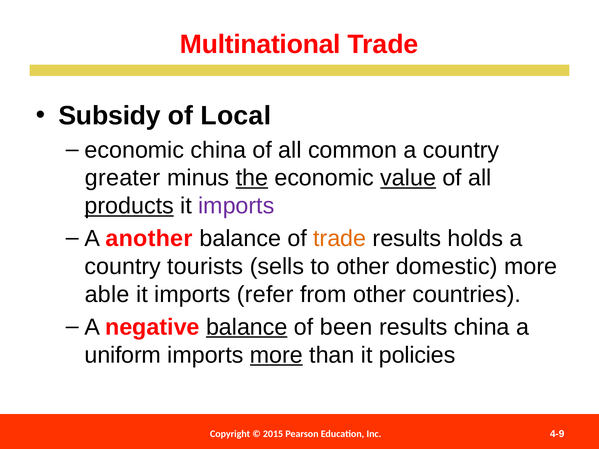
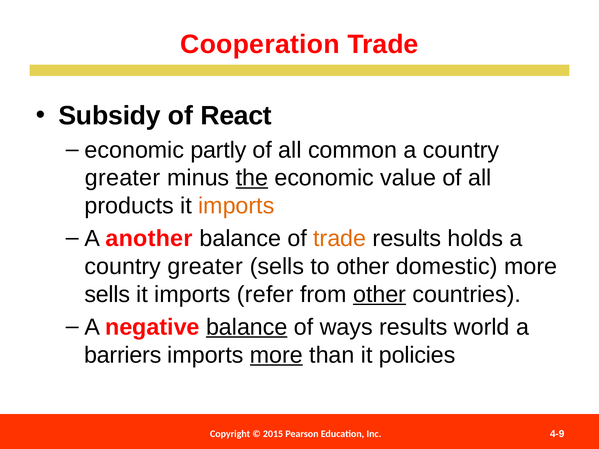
Multinational: Multinational -> Cooperation
Local: Local -> React
economic china: china -> partly
value underline: present -> none
products underline: present -> none
imports at (236, 206) colour: purple -> orange
tourists at (205, 267): tourists -> greater
able at (107, 295): able -> sells
other at (380, 295) underline: none -> present
been: been -> ways
results china: china -> world
uniform: uniform -> barriers
